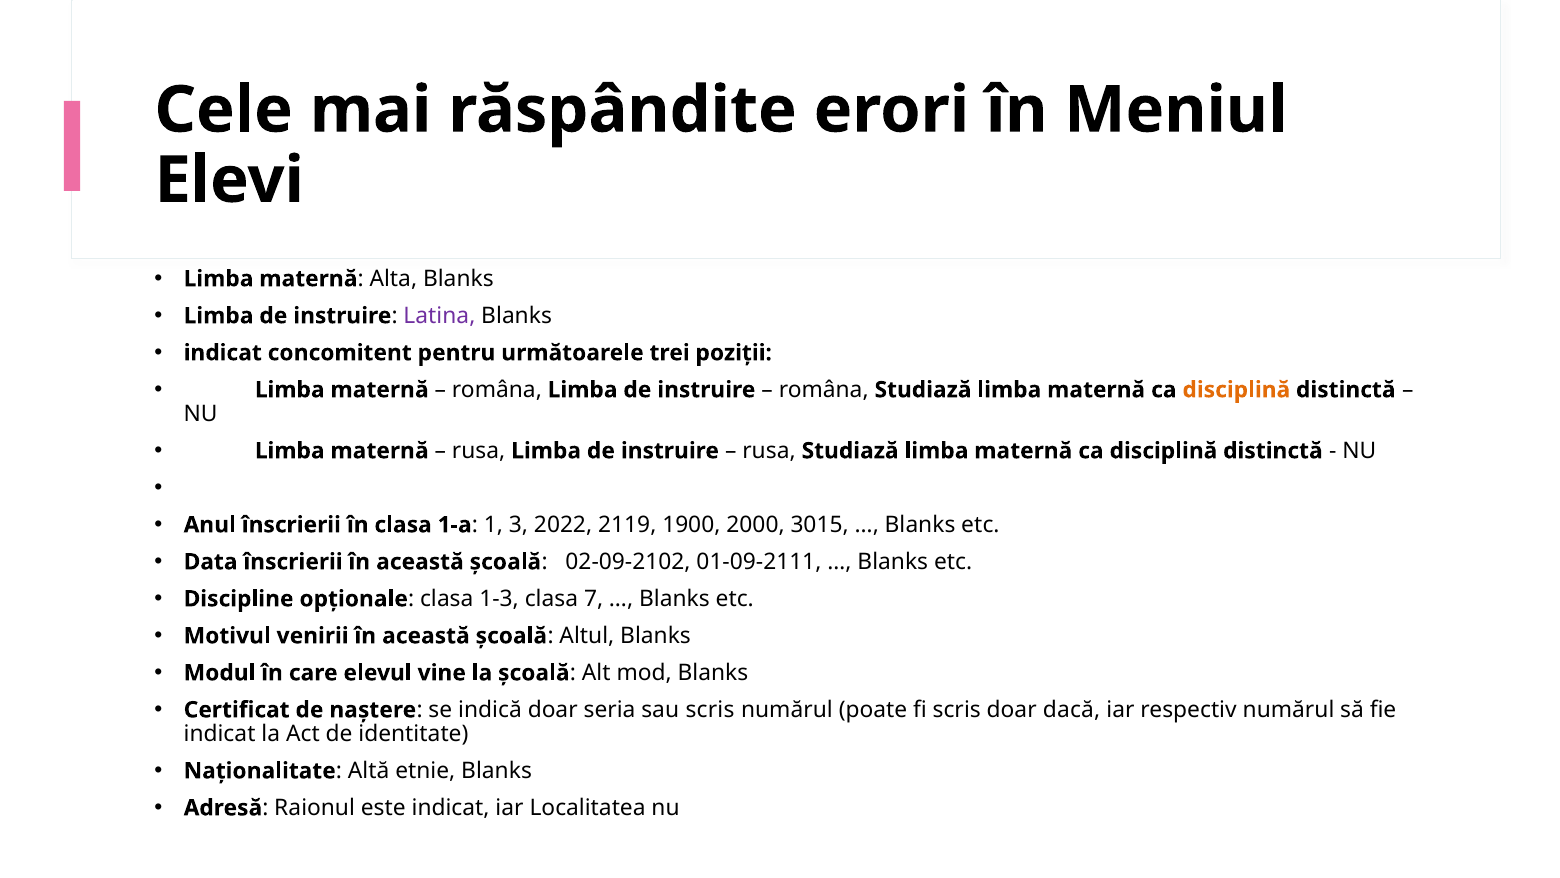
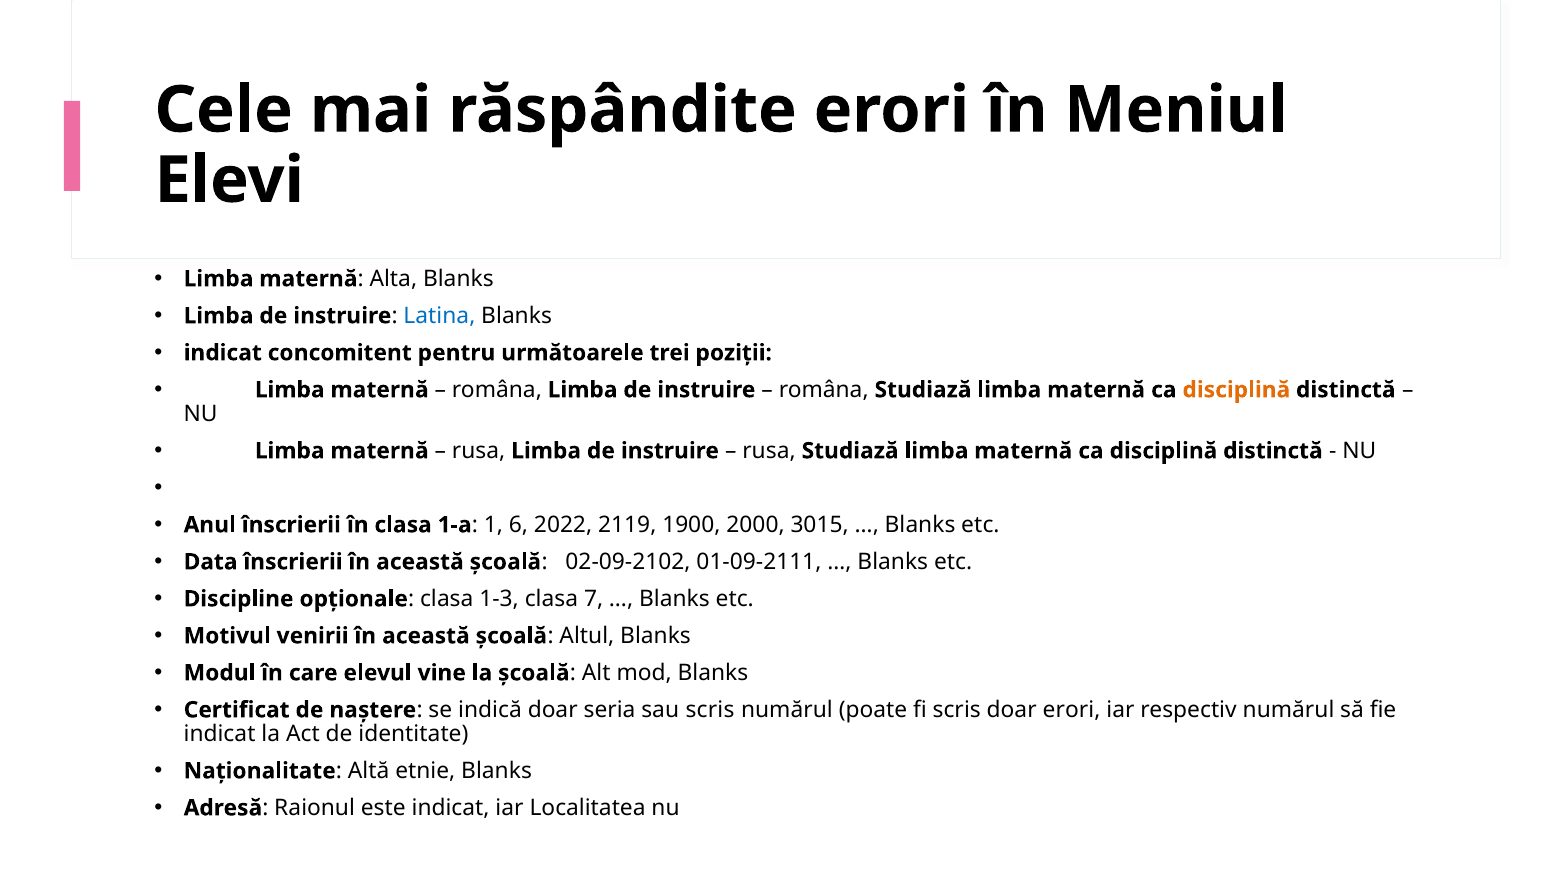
Latina colour: purple -> blue
3: 3 -> 6
doar dacă: dacă -> erori
